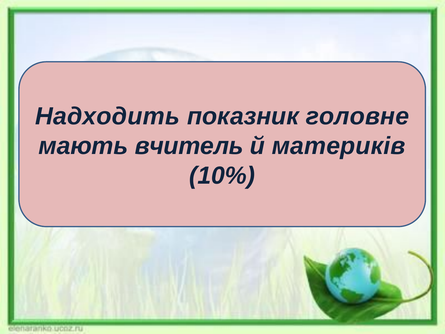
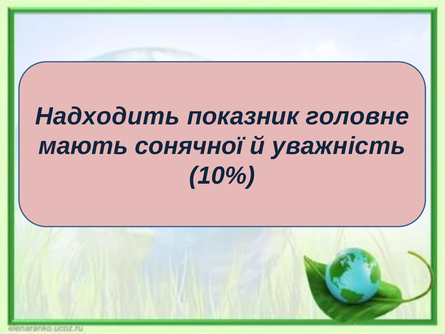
вчитель: вчитель -> сонячної
материків: материків -> уважність
